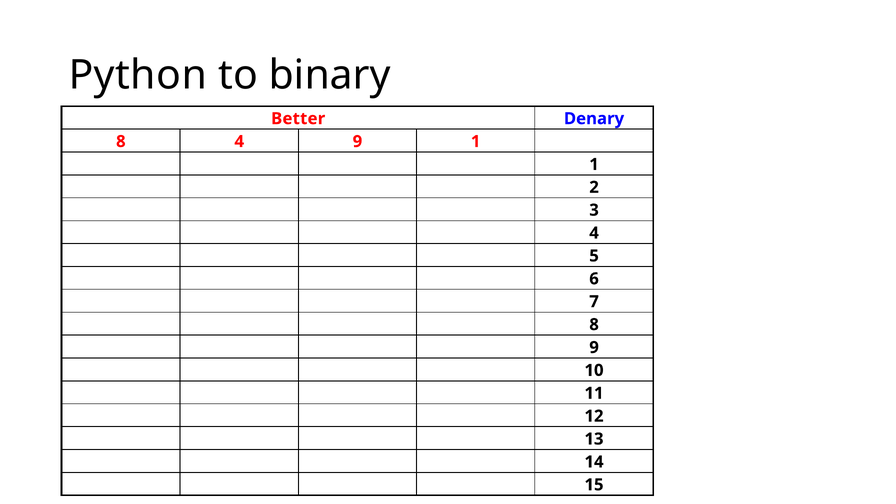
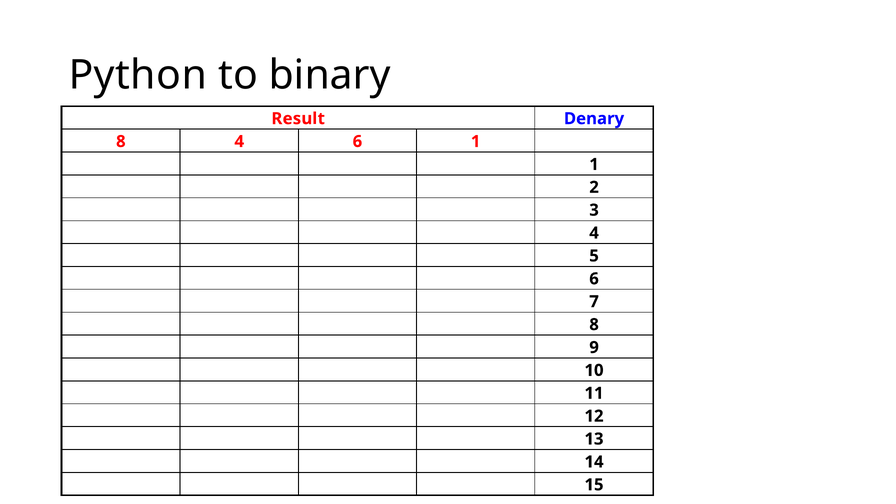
Better: Better -> Result
4 9: 9 -> 6
